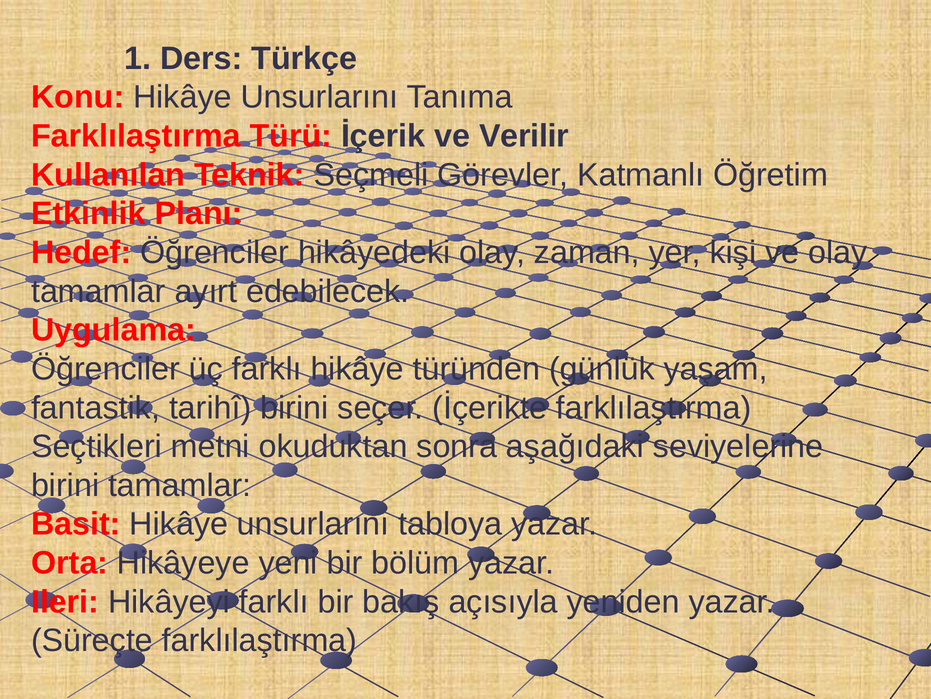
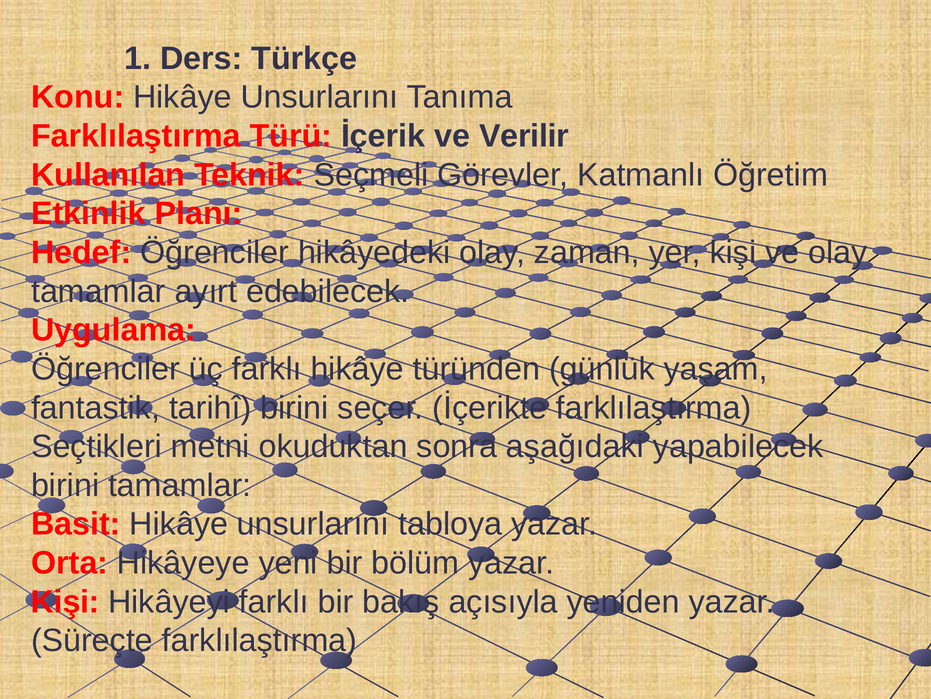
seviyelerine: seviyelerine -> yapabilecek
Ileri at (65, 601): Ileri -> Kişi
